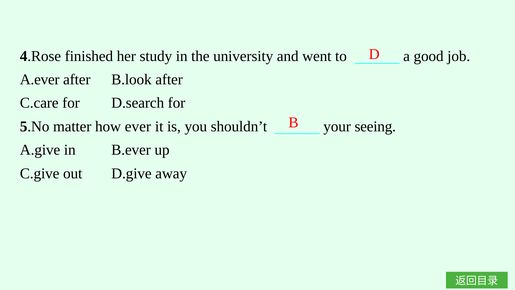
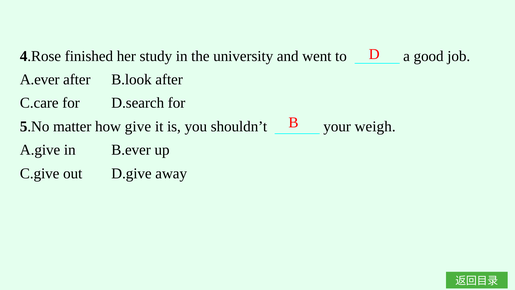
ever: ever -> give
seeing: seeing -> weigh
